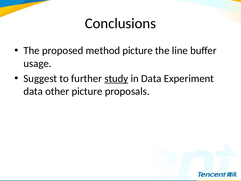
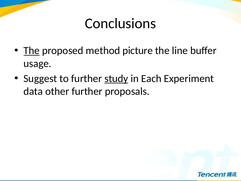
The at (32, 51) underline: none -> present
in Data: Data -> Each
other picture: picture -> further
